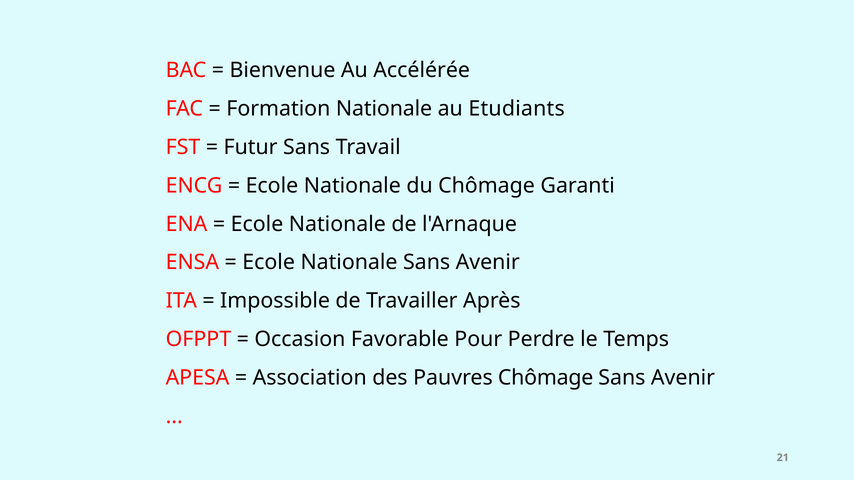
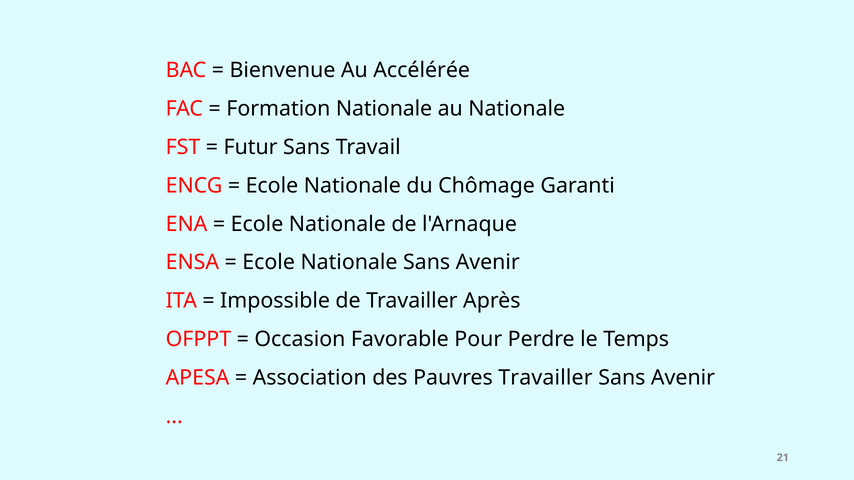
au Etudiants: Etudiants -> Nationale
Pauvres Chômage: Chômage -> Travailler
